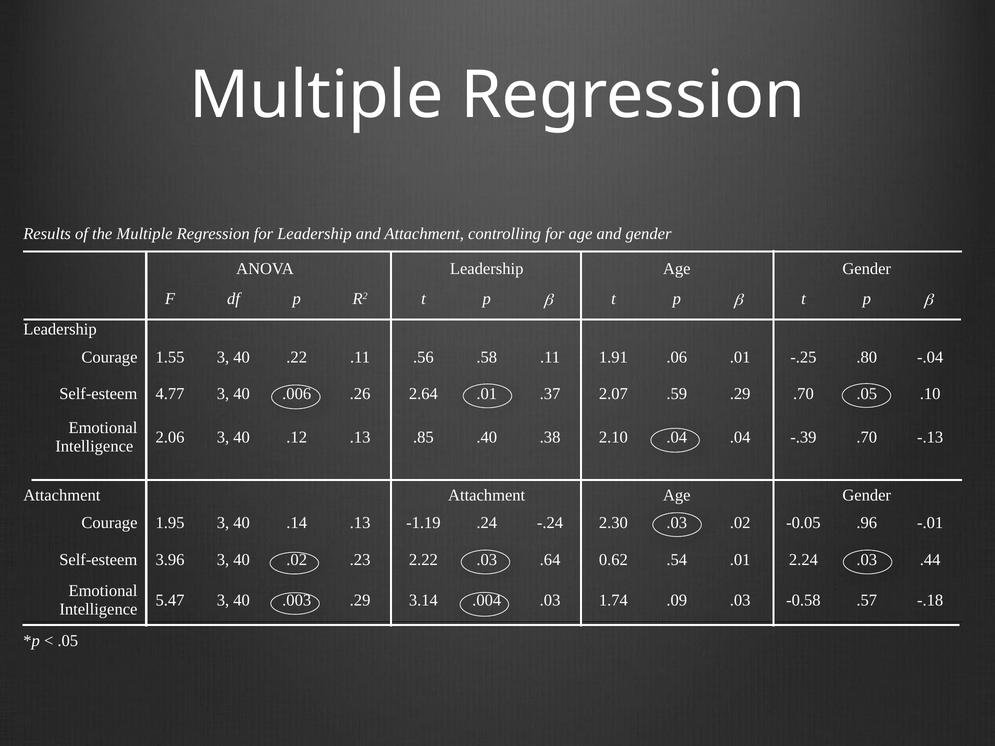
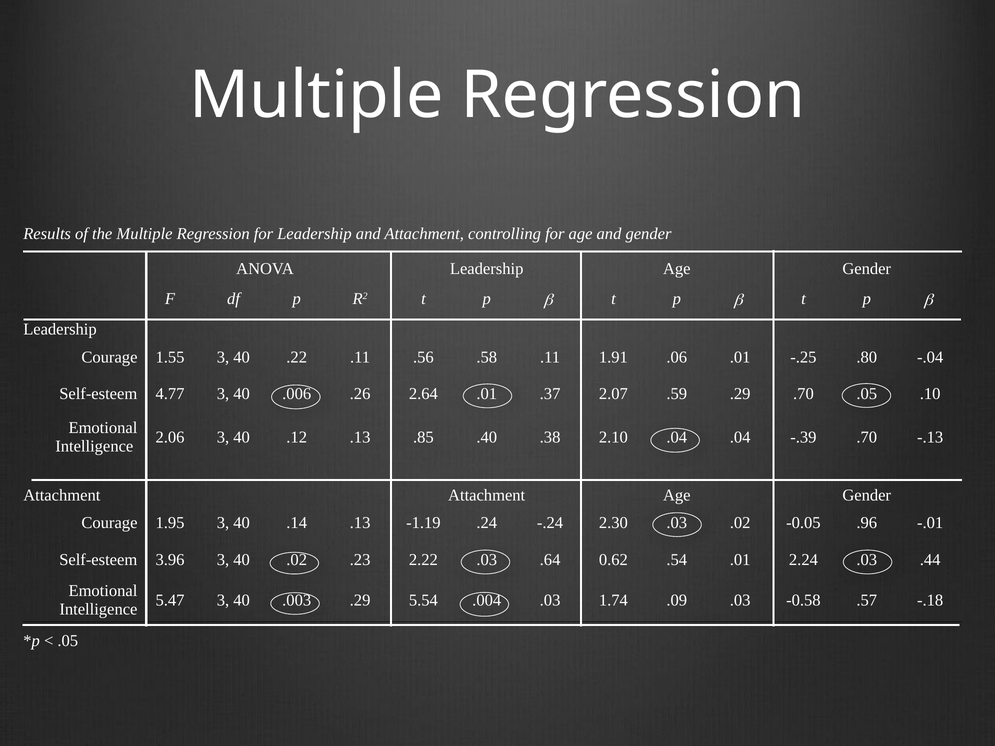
3.14: 3.14 -> 5.54
